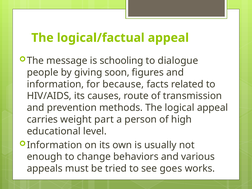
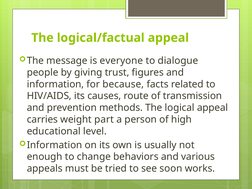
schooling: schooling -> everyone
soon: soon -> trust
goes: goes -> soon
